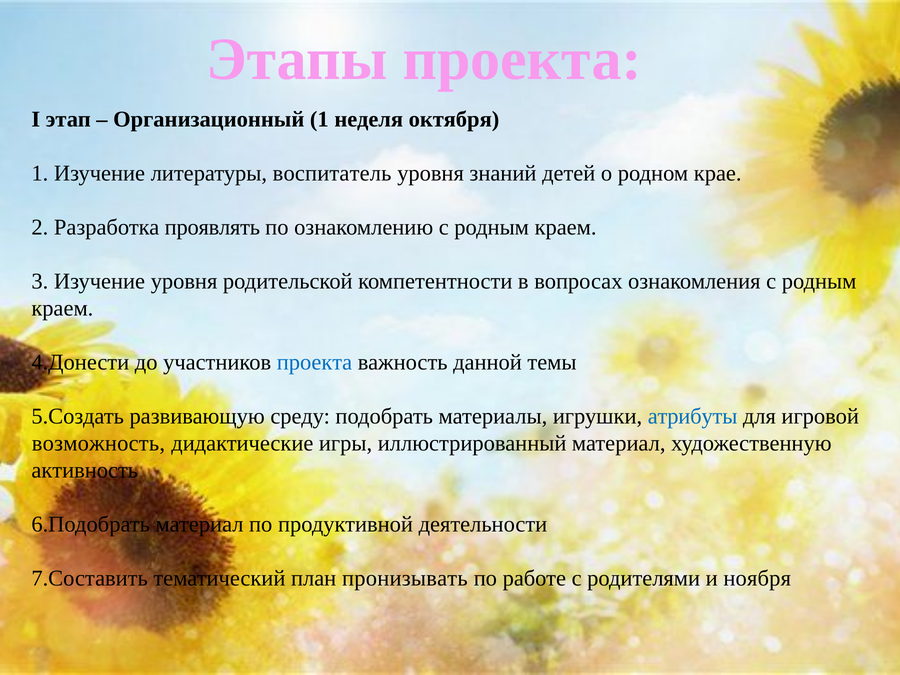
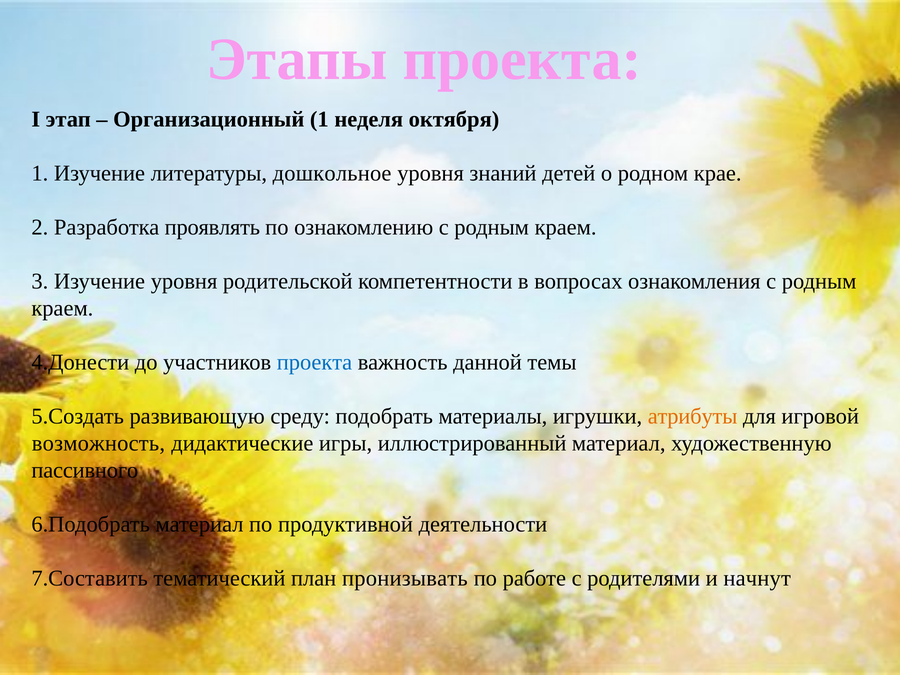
воспитатель: воспитатель -> дошкольное
атрибуты colour: blue -> orange
активность: активность -> пассивного
ноября: ноября -> начнут
